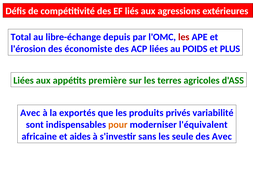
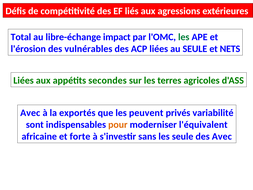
depuis: depuis -> impact
les at (184, 37) colour: red -> green
économiste: économiste -> vulnérables
au POIDS: POIDS -> SEULE
PLUS: PLUS -> NETS
première: première -> secondes
produits: produits -> peuvent
aides: aides -> forte
